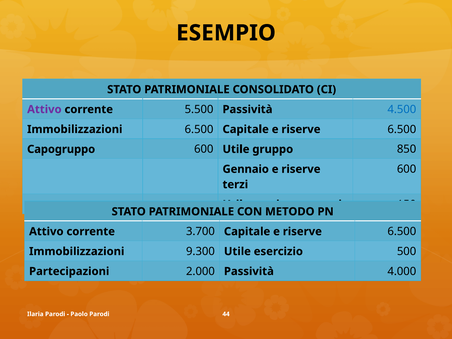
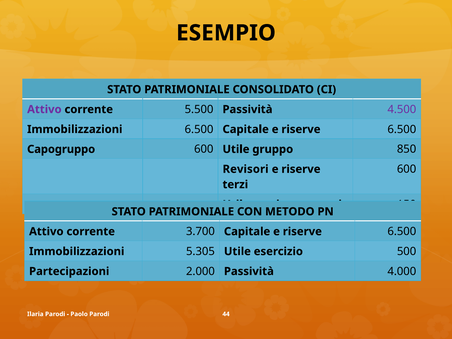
4.500 colour: blue -> purple
Gennaio: Gennaio -> Revisori
9.300: 9.300 -> 5.305
